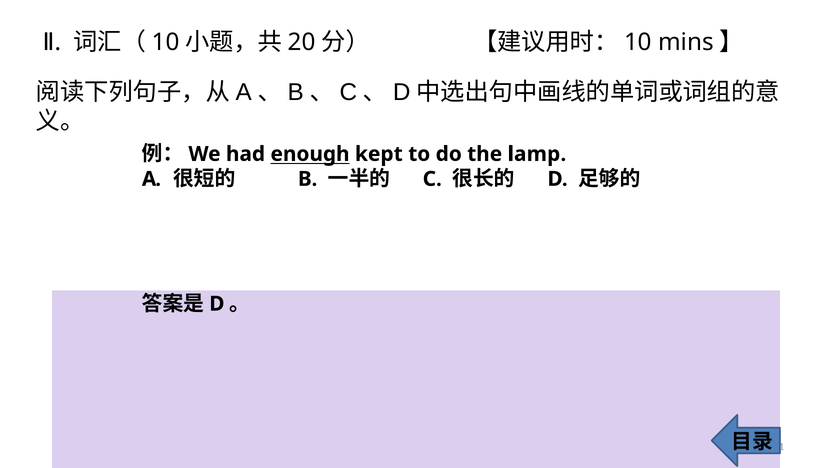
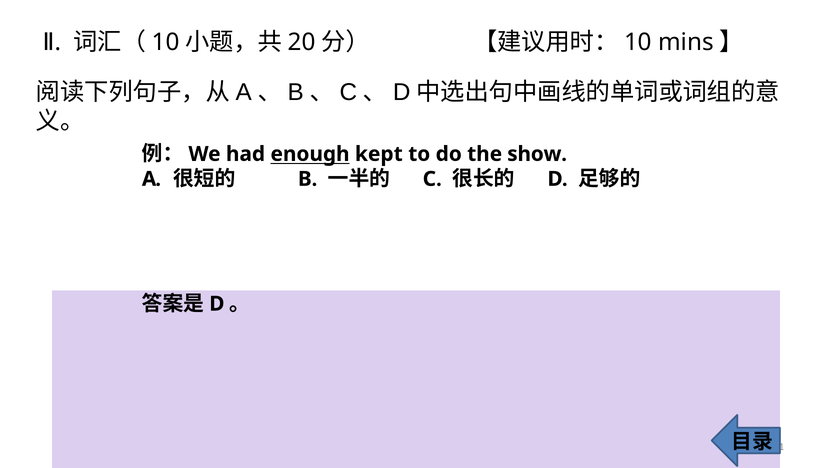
lamp: lamp -> show
